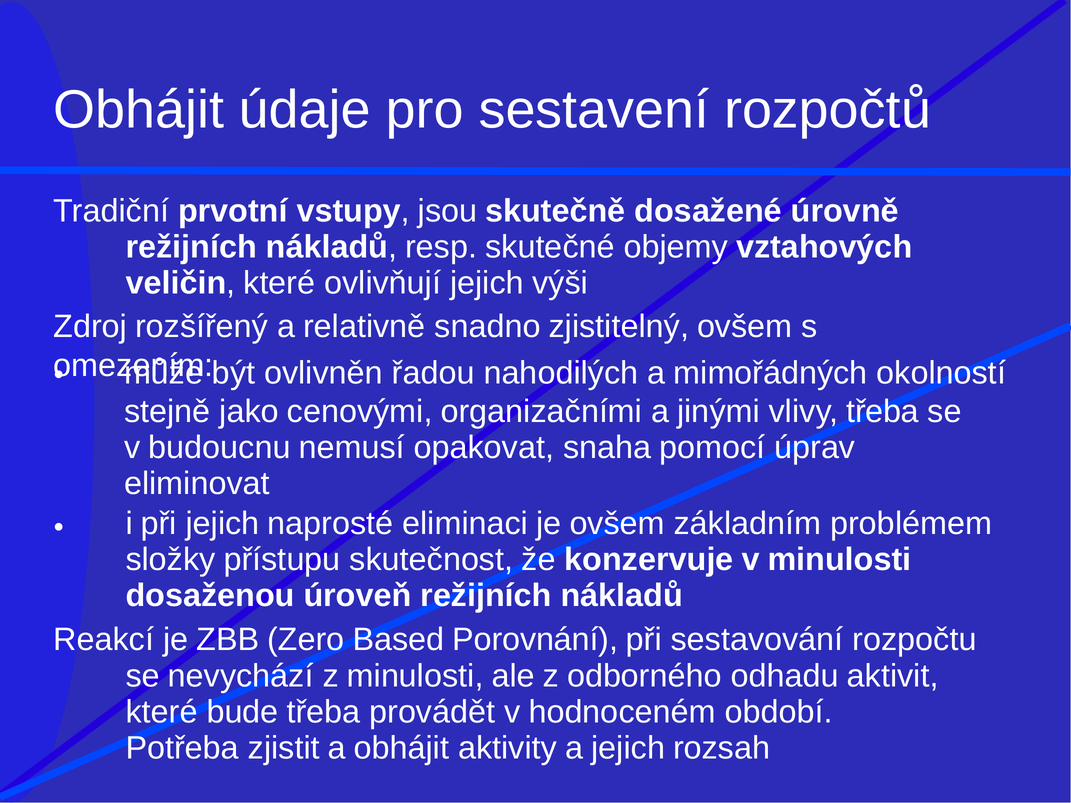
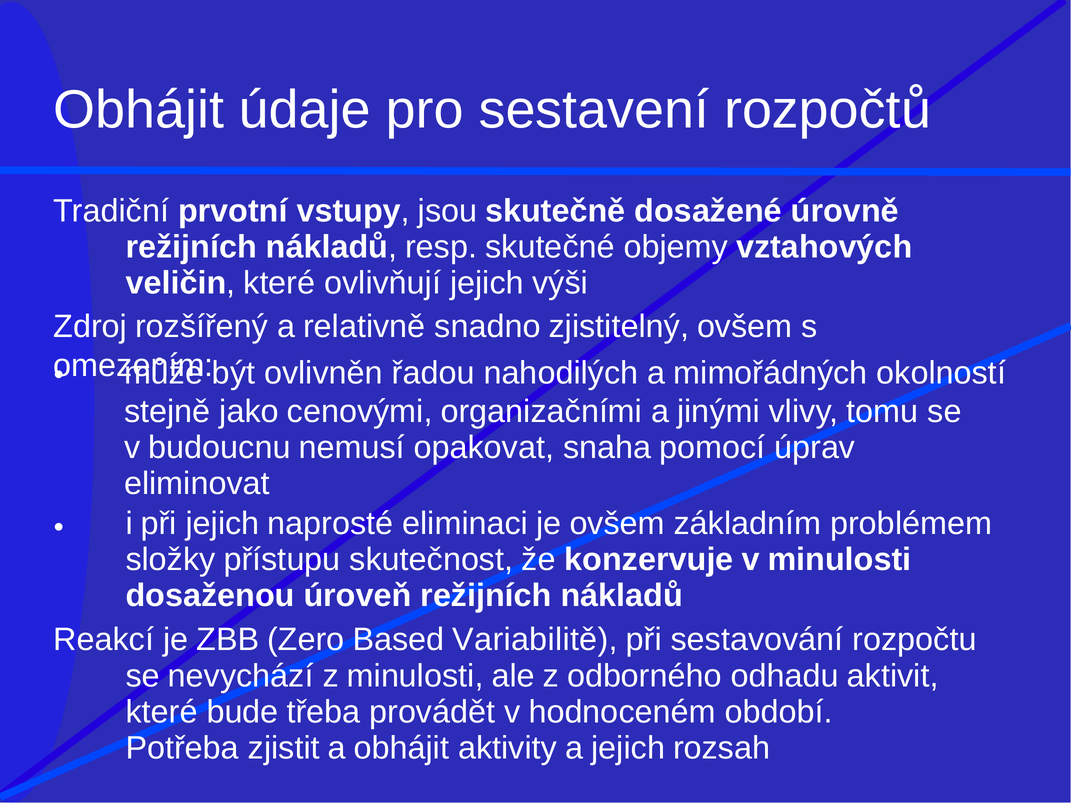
vlivy třeba: třeba -> tomu
Porovnání: Porovnání -> Variabilitě
